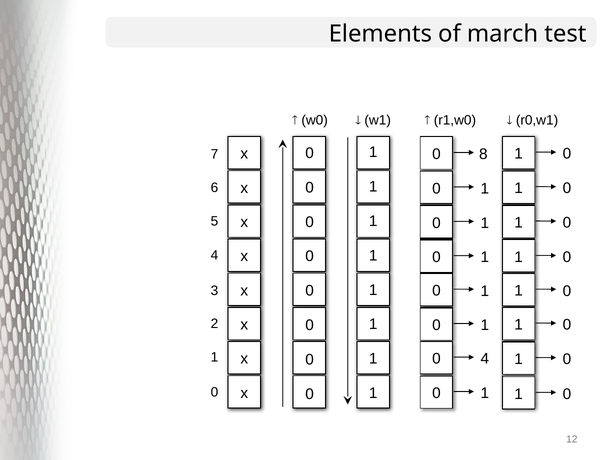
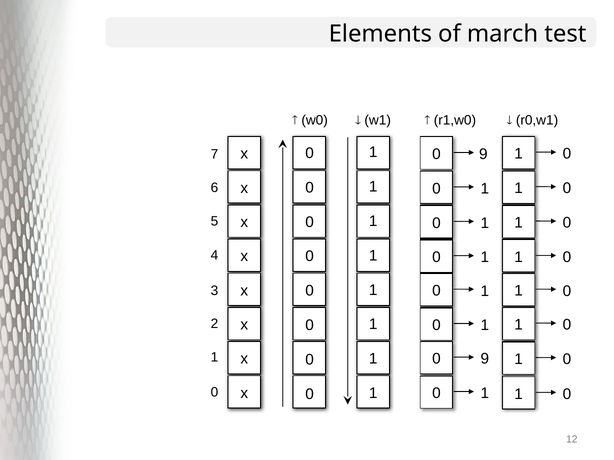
8 at (483, 154): 8 -> 9
4 at (485, 359): 4 -> 9
